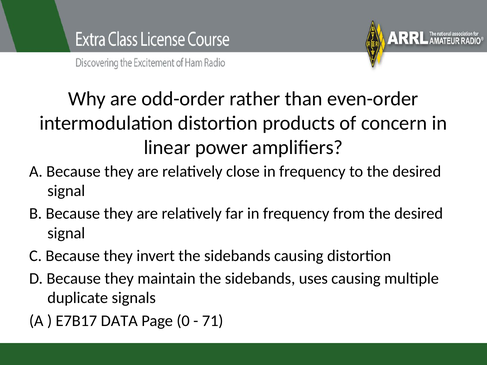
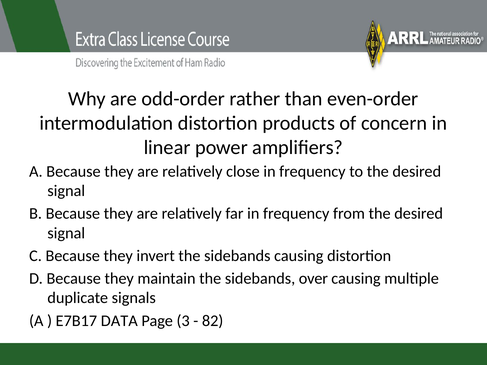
uses: uses -> over
0: 0 -> 3
71: 71 -> 82
